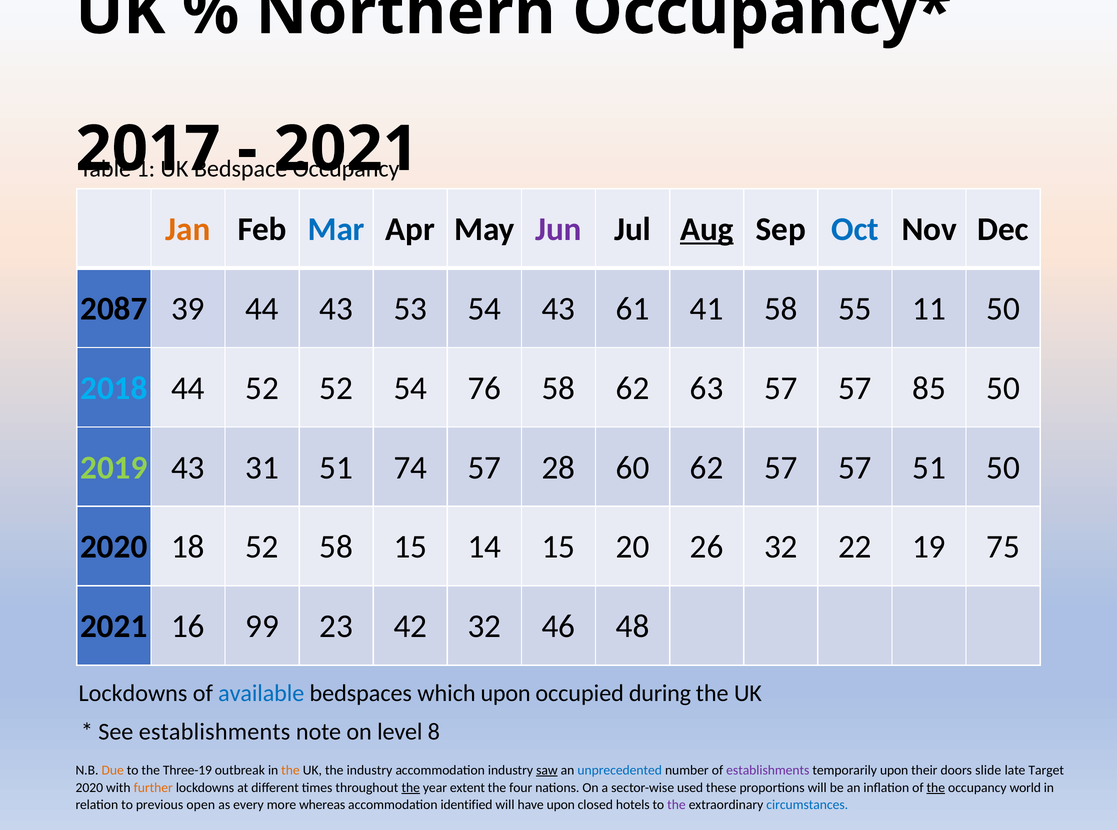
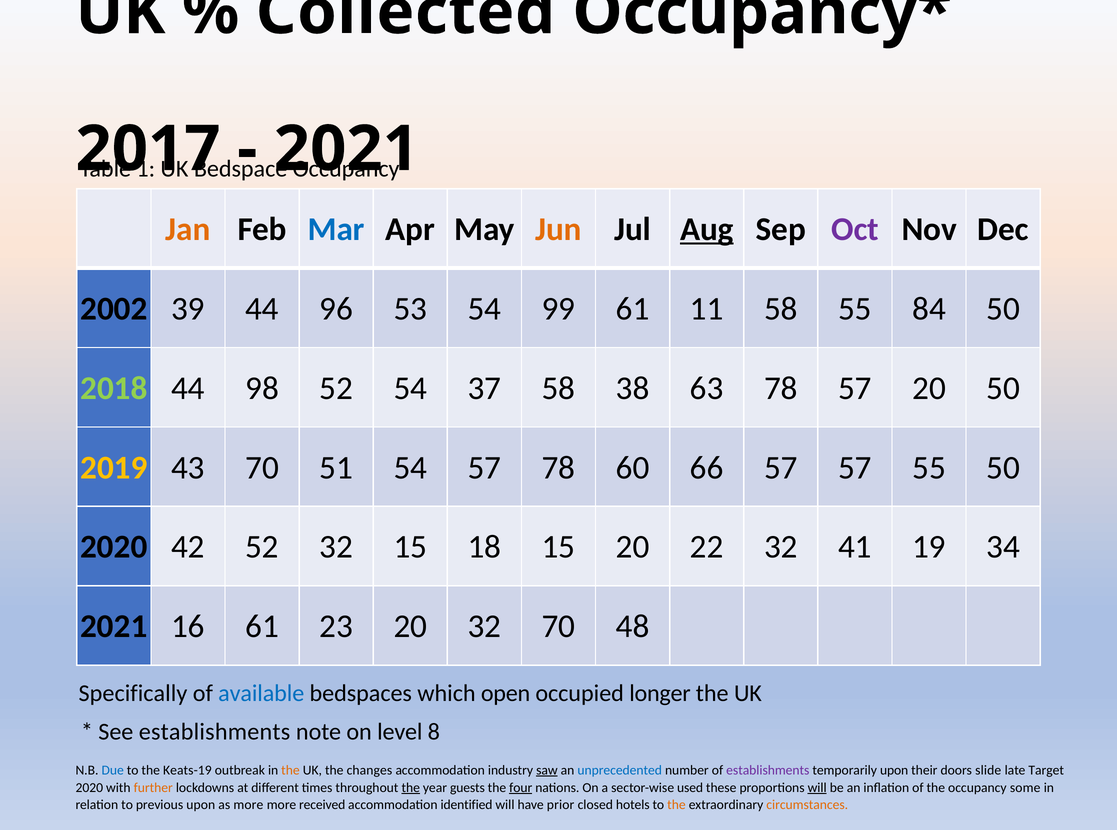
Northern: Northern -> Collected
Jun colour: purple -> orange
Oct colour: blue -> purple
2087: 2087 -> 2002
44 43: 43 -> 96
54 43: 43 -> 99
41: 41 -> 11
11: 11 -> 84
2018 colour: light blue -> light green
44 52: 52 -> 98
76: 76 -> 37
58 62: 62 -> 38
63 57: 57 -> 78
57 85: 85 -> 20
2019 colour: light green -> yellow
43 31: 31 -> 70
51 74: 74 -> 54
57 28: 28 -> 78
60 62: 62 -> 66
57 51: 51 -> 55
18: 18 -> 42
52 58: 58 -> 32
14: 14 -> 18
26: 26 -> 22
22: 22 -> 41
75: 75 -> 34
16 99: 99 -> 61
23 42: 42 -> 20
32 46: 46 -> 70
Lockdowns at (133, 694): Lockdowns -> Specifically
which upon: upon -> open
during: during -> longer
Due colour: orange -> blue
Three-19: Three-19 -> Keats-19
the industry: industry -> changes
extent: extent -> guests
four underline: none -> present
will at (817, 788) underline: none -> present
the at (936, 788) underline: present -> none
world: world -> some
previous open: open -> upon
as every: every -> more
whereas: whereas -> received
have upon: upon -> prior
the at (676, 805) colour: purple -> orange
circumstances colour: blue -> orange
